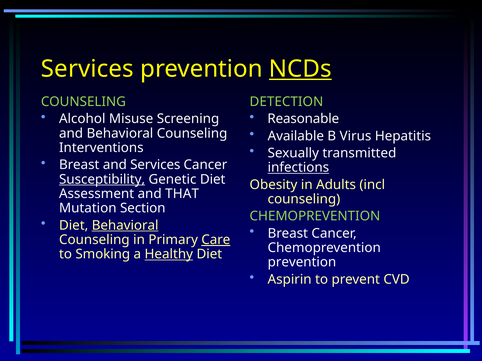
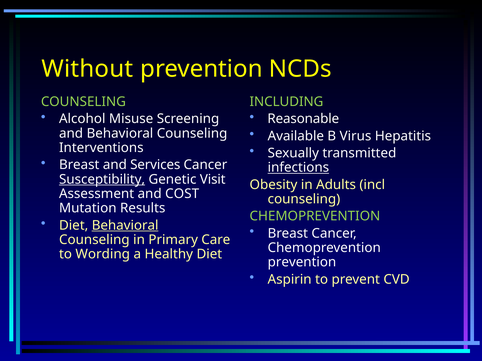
Services at (87, 69): Services -> Without
NCDs underline: present -> none
DETECTION: DETECTION -> INCLUDING
Genetic Diet: Diet -> Visit
THAT: THAT -> COST
Section: Section -> Results
Care underline: present -> none
Smoking: Smoking -> Wording
Healthy underline: present -> none
